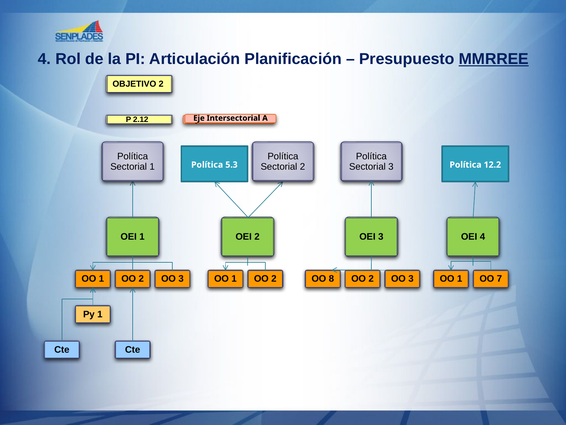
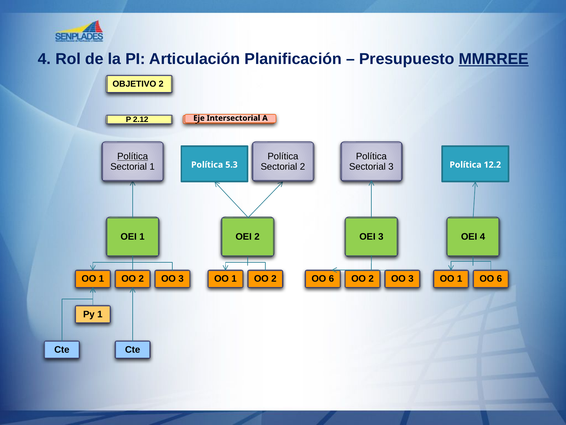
Política at (133, 156) underline: none -> present
2 OO 8: 8 -> 6
1 OO 7: 7 -> 6
